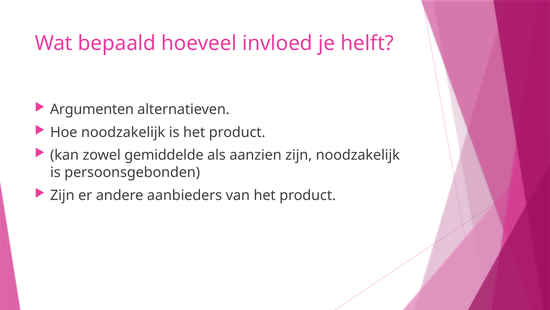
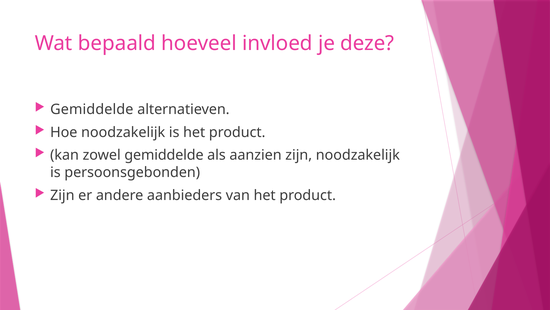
helft: helft -> deze
Argumenten at (92, 109): Argumenten -> Gemiddelde
